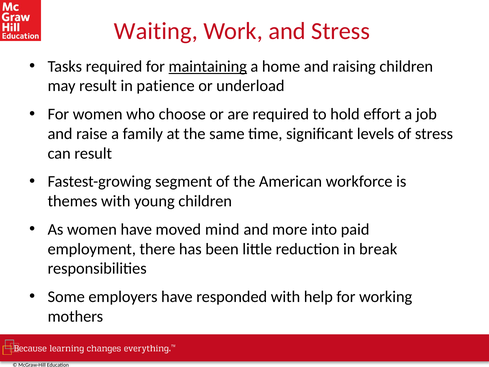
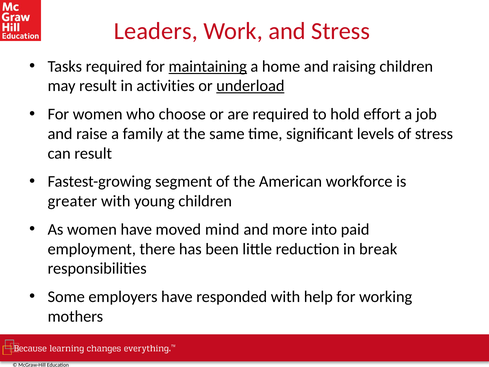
Waiting: Waiting -> Leaders
patience: patience -> activities
underload underline: none -> present
themes: themes -> greater
